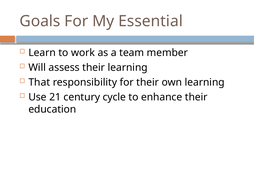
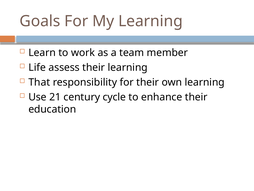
My Essential: Essential -> Learning
Will: Will -> Life
